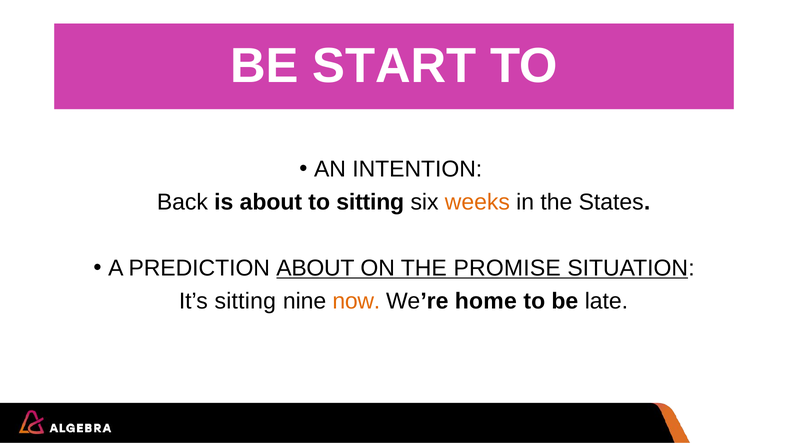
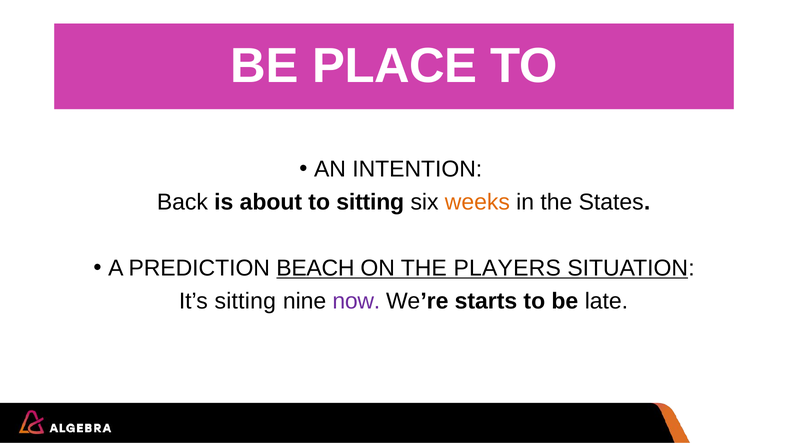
START: START -> PLACE
PREDICTION ABOUT: ABOUT -> BEACH
PROMISE: PROMISE -> PLAYERS
now colour: orange -> purple
home: home -> starts
